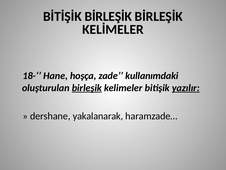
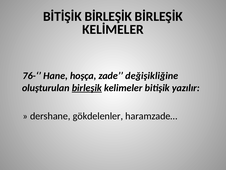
18-‘: 18-‘ -> 76-‘
kullanımdaki: kullanımdaki -> değişikliğine
yazılır underline: present -> none
yakalanarak: yakalanarak -> gökdelenler
